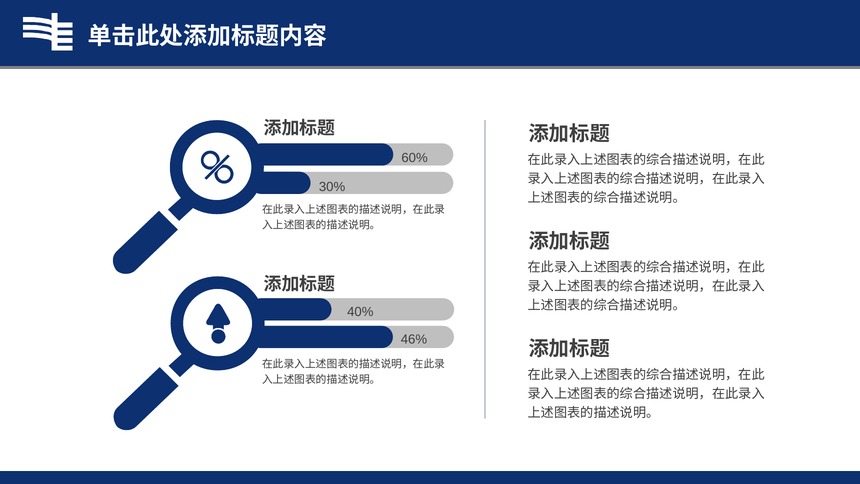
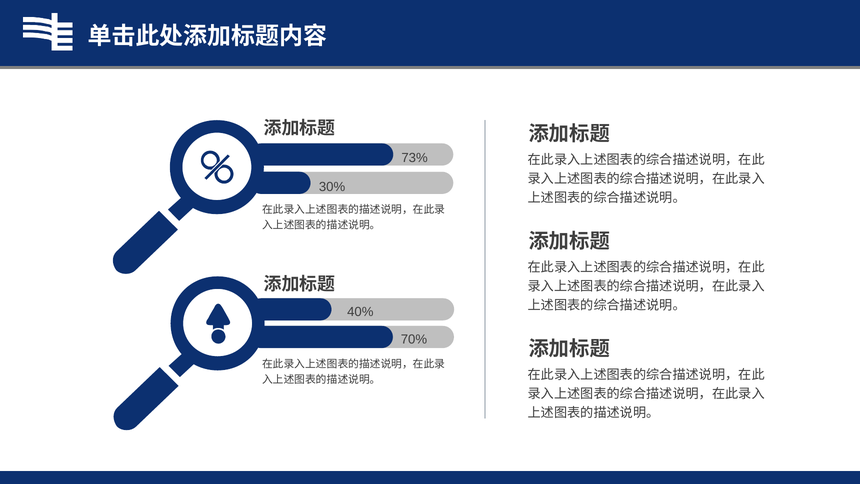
60%: 60% -> 73%
46%: 46% -> 70%
